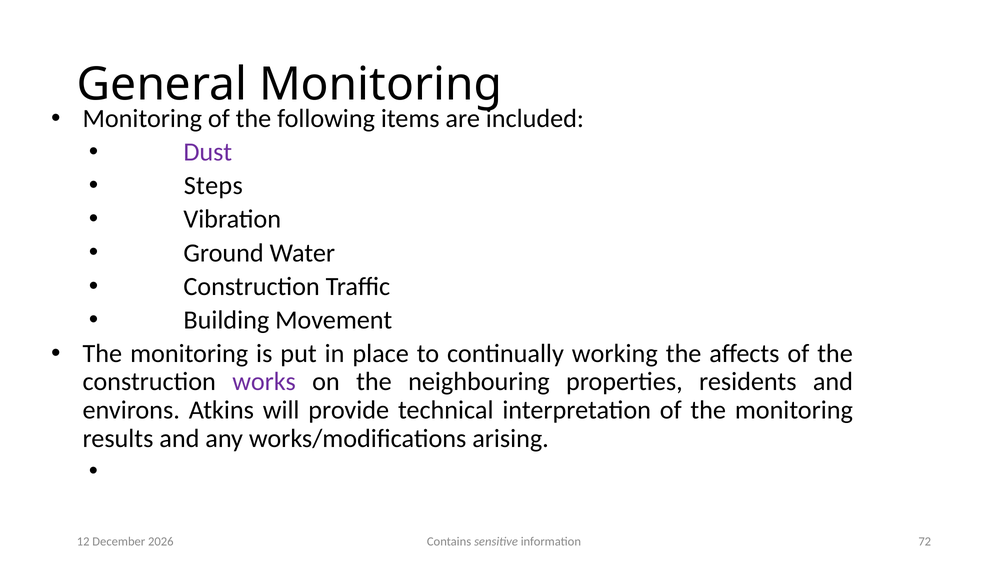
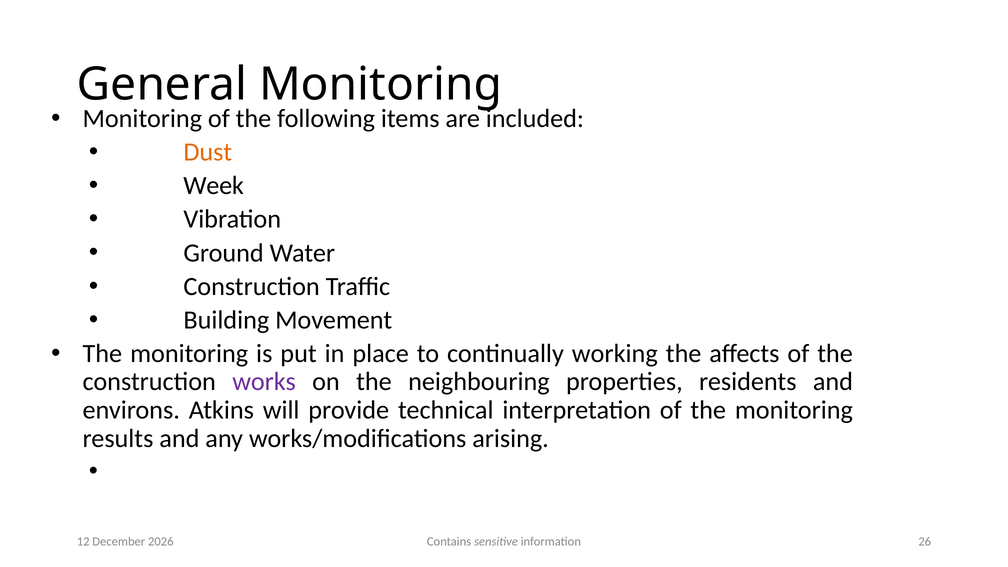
Dust colour: purple -> orange
Steps: Steps -> Week
72: 72 -> 26
